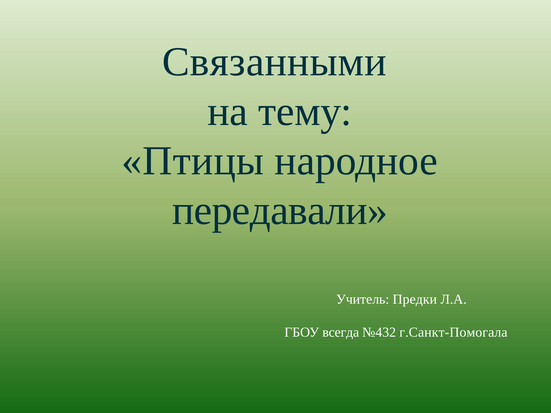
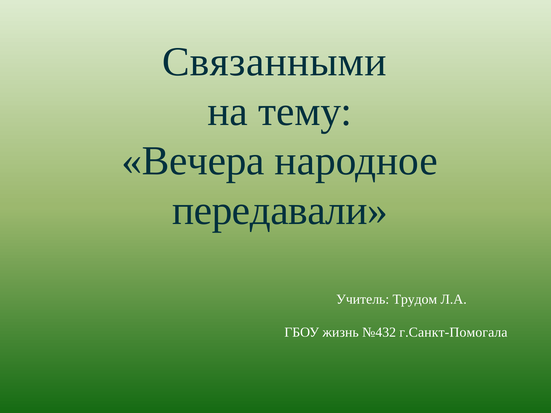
Птицы: Птицы -> Вечера
Предки: Предки -> Трудом
всегда: всегда -> жизнь
